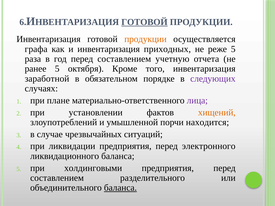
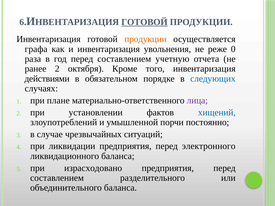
приходных: приходных -> увольнения
реже 5: 5 -> 0
ранее 5: 5 -> 2
заработной: заработной -> действиями
следующих colour: purple -> blue
хищений colour: orange -> blue
находится: находится -> постоянно
холдинговыми: холдинговыми -> израсходовано
баланса at (120, 188) underline: present -> none
